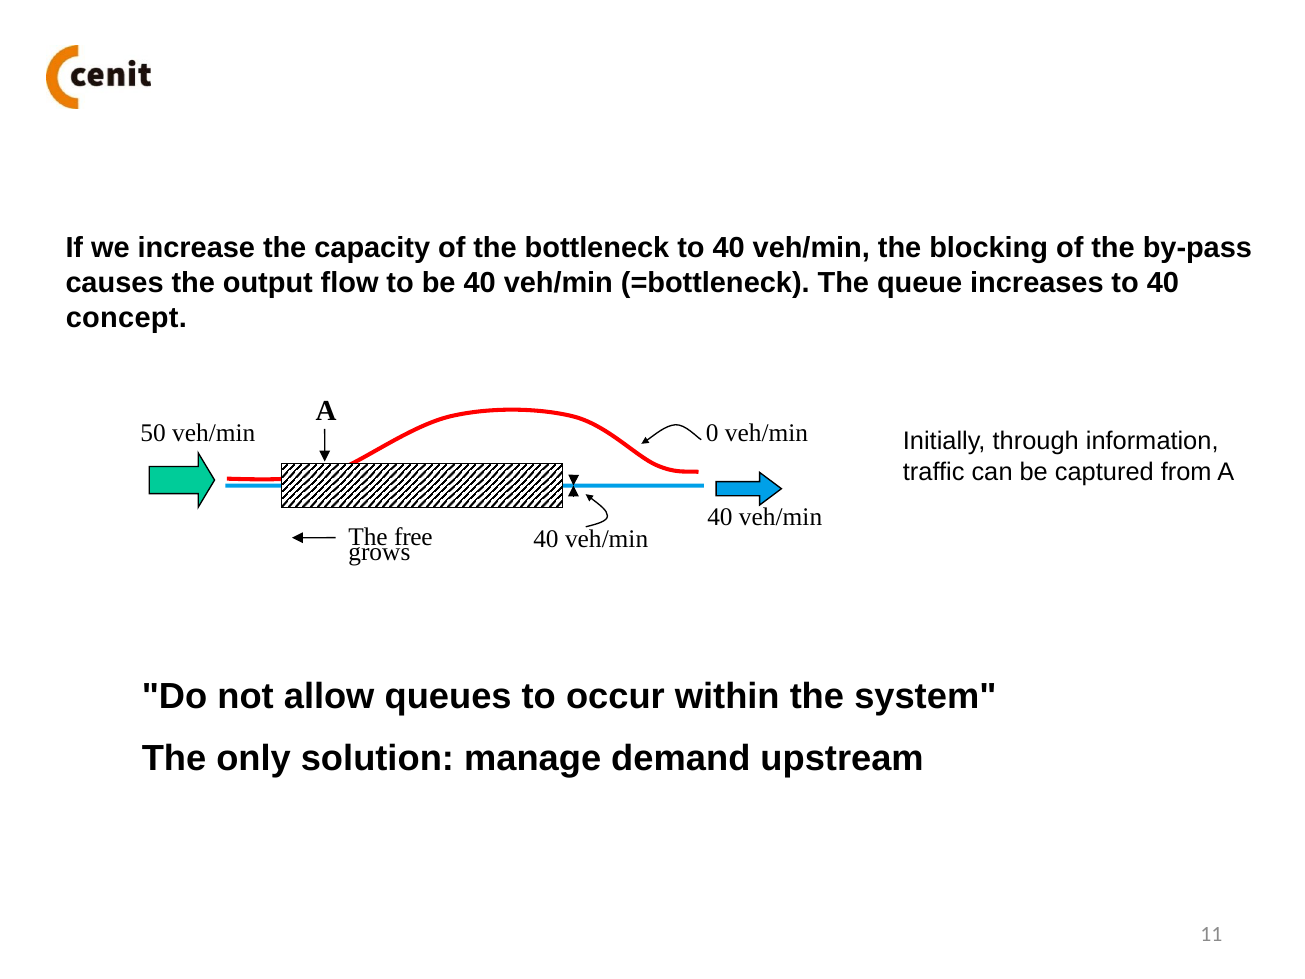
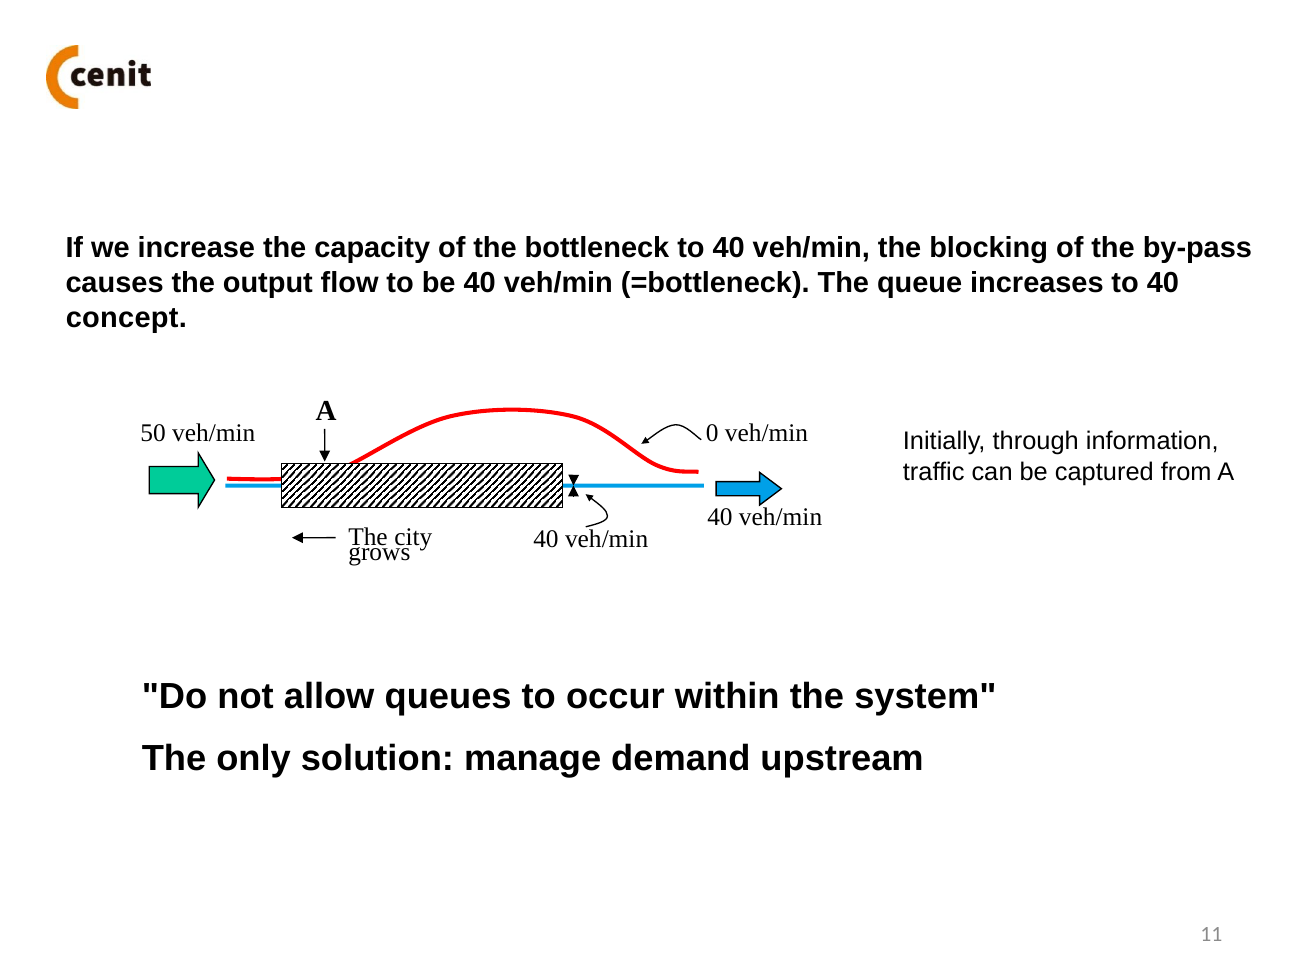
free: free -> city
